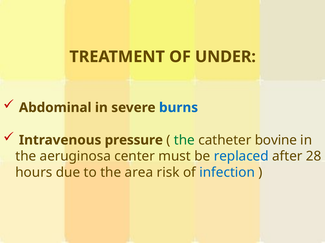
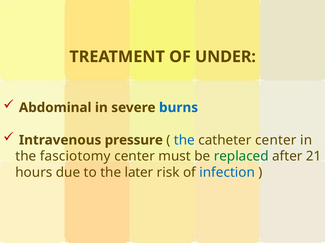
the at (184, 141) colour: green -> blue
catheter bovine: bovine -> center
aeruginosa: aeruginosa -> fasciotomy
replaced colour: blue -> green
28: 28 -> 21
area: area -> later
